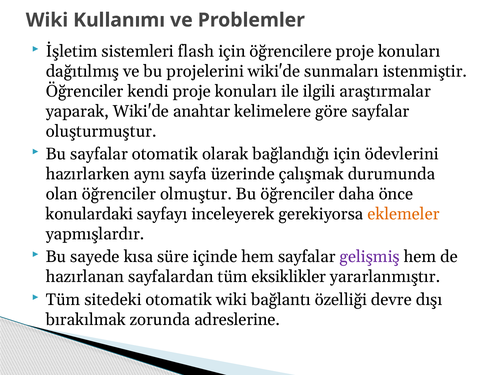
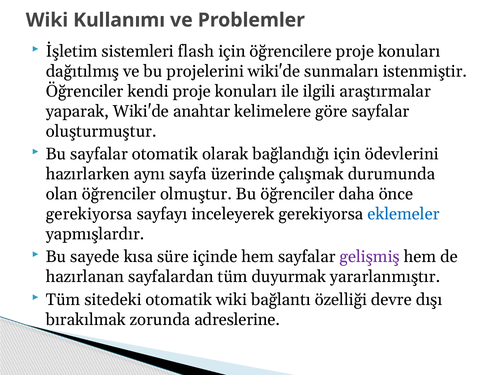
konulardaki at (89, 214): konulardaki -> gerekiyorsa
eklemeler colour: orange -> blue
eksiklikler: eksiklikler -> duyurmak
